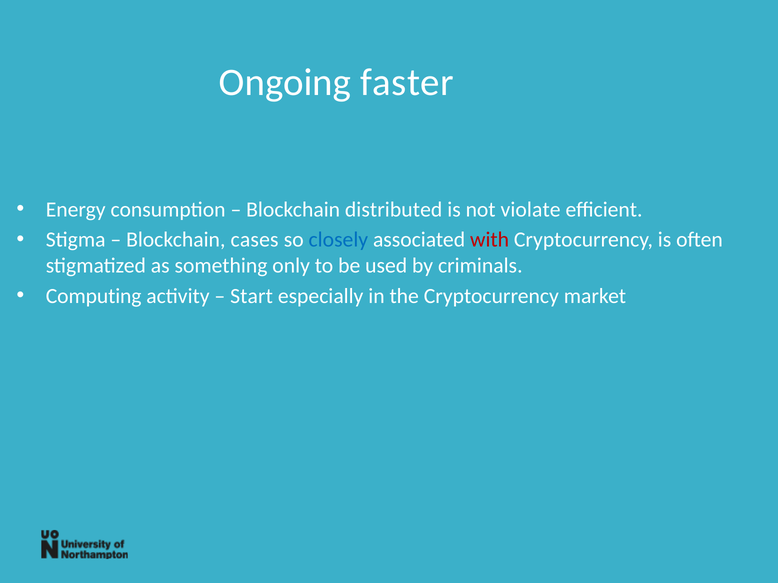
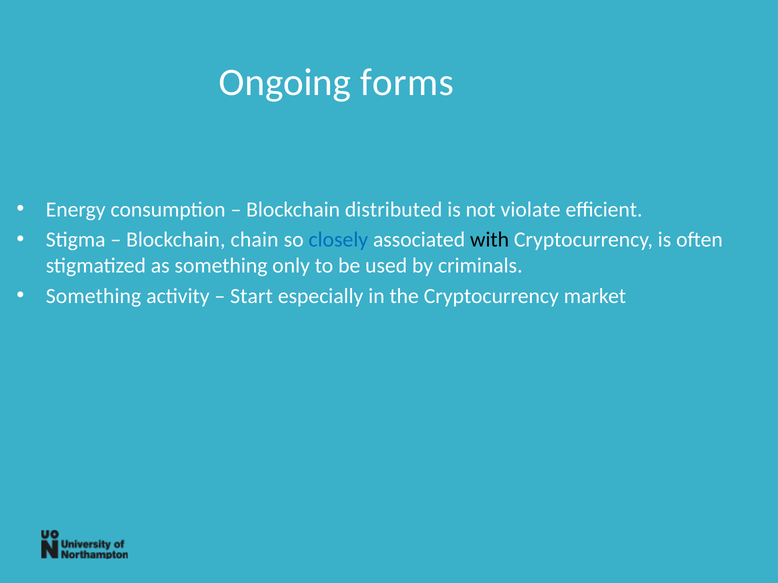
faster: faster -> forms
cases: cases -> chain
with colour: red -> black
Computing at (94, 296): Computing -> Something
